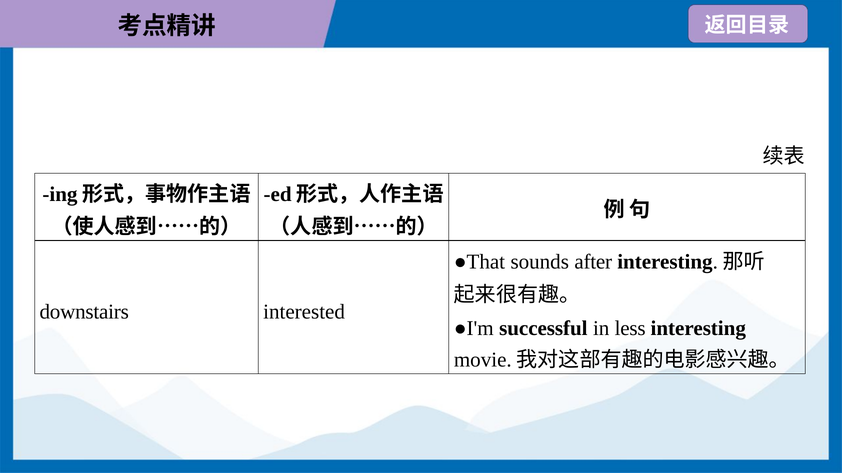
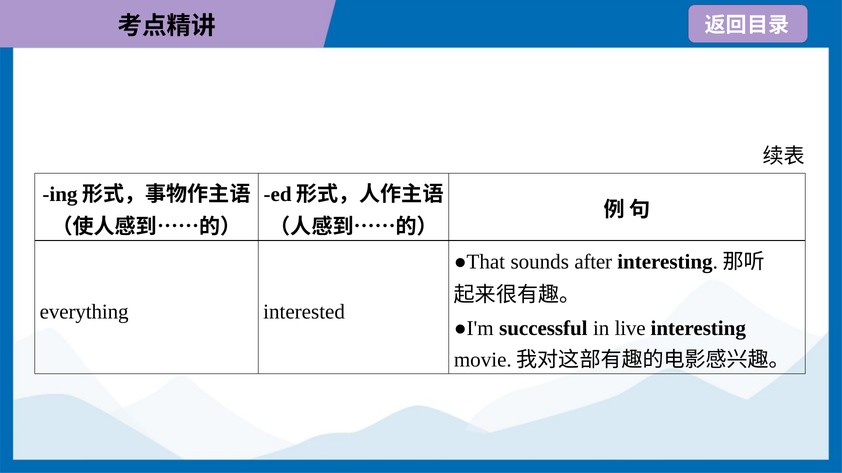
downstairs: downstairs -> everything
less: less -> live
